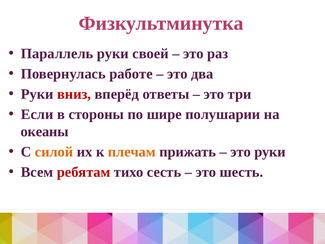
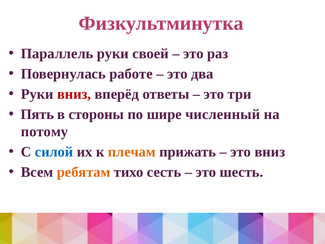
Если: Если -> Пять
полушарии: полушарии -> численный
океаны: океаны -> потому
силой colour: orange -> blue
это руки: руки -> вниз
ребятам colour: red -> orange
